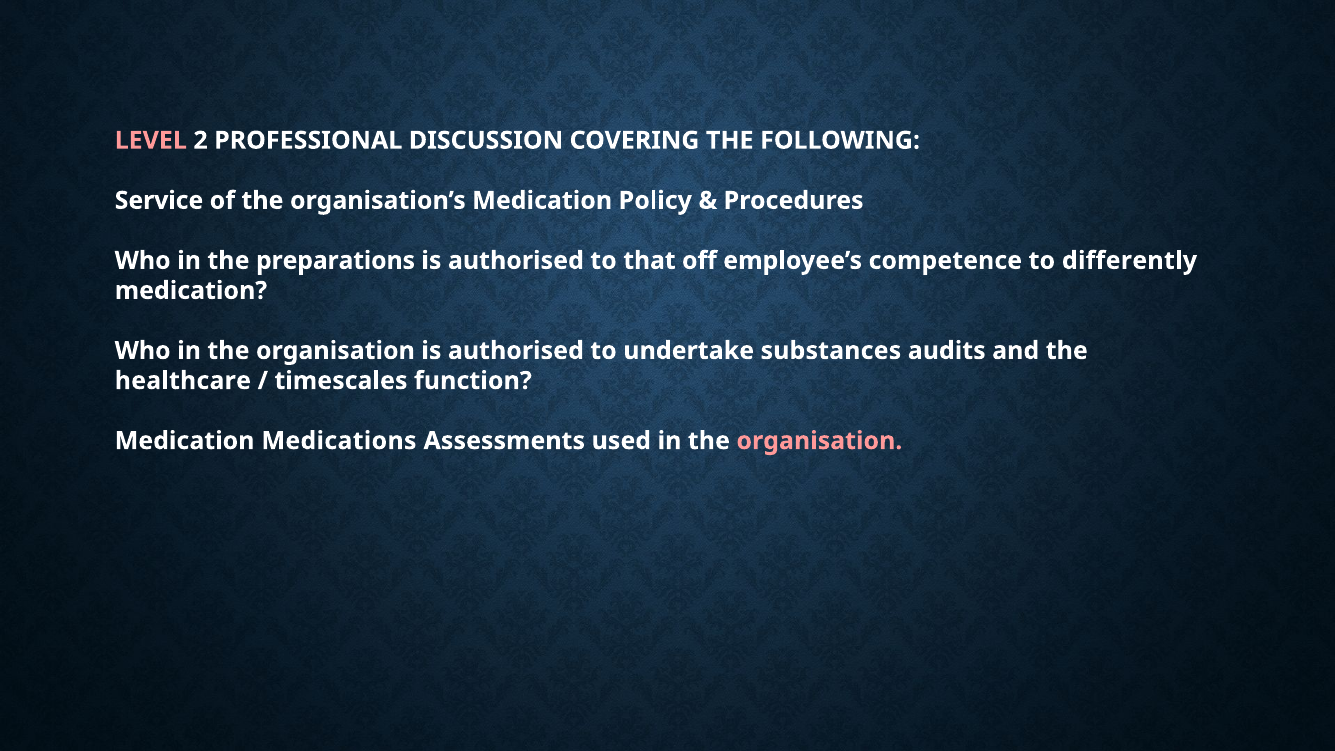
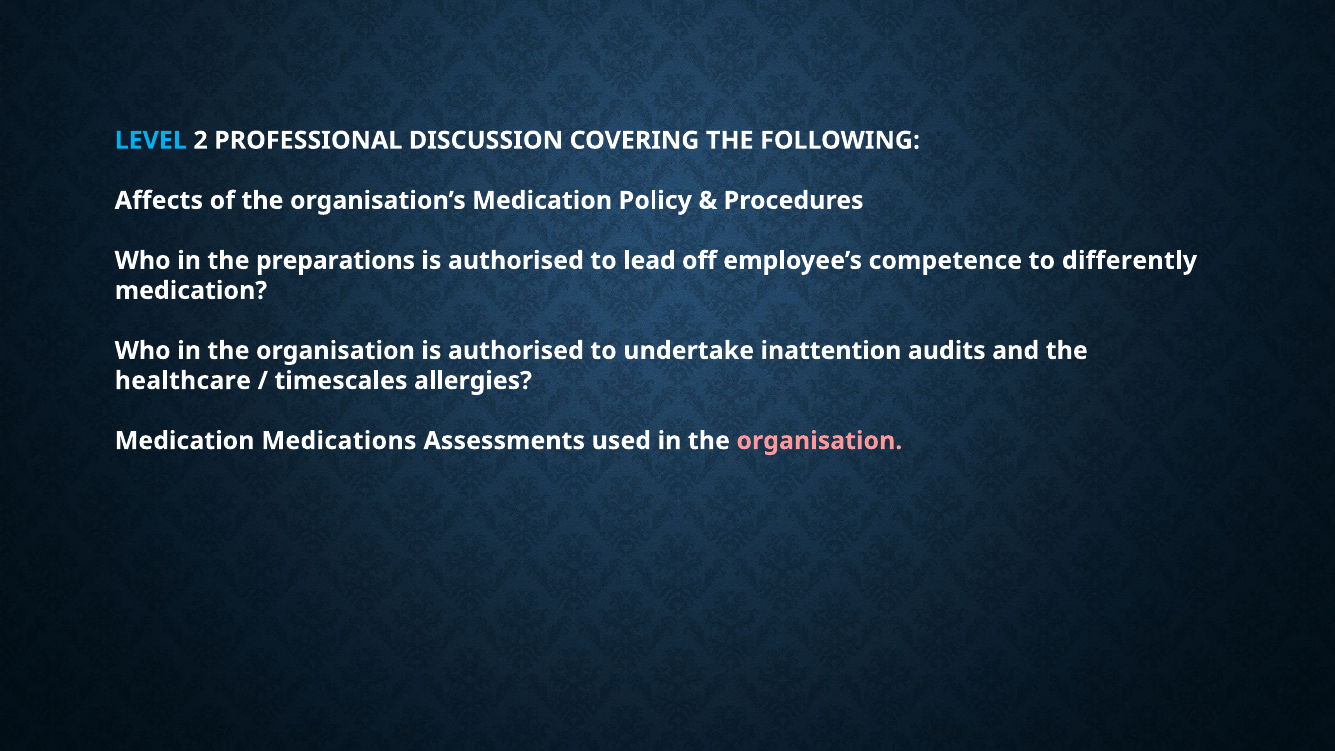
LEVEL colour: pink -> light blue
Service: Service -> Affects
that: that -> lead
substances: substances -> inattention
function: function -> allergies
